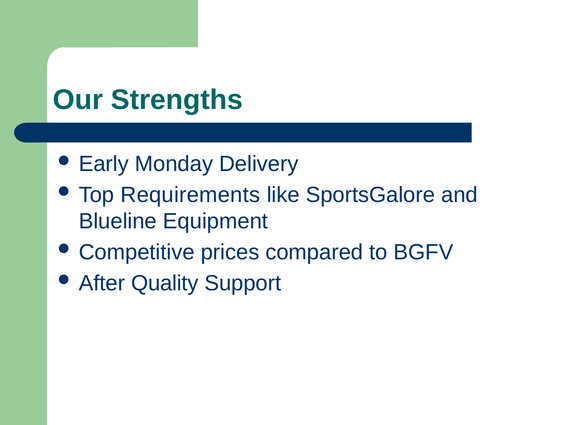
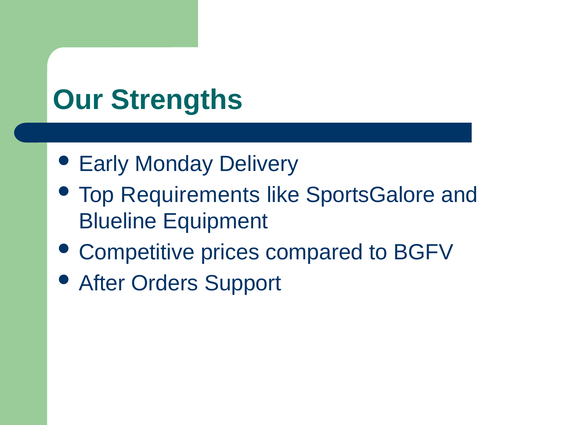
Quality: Quality -> Orders
